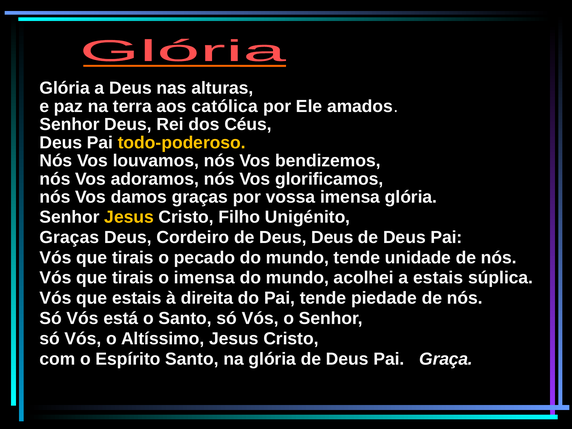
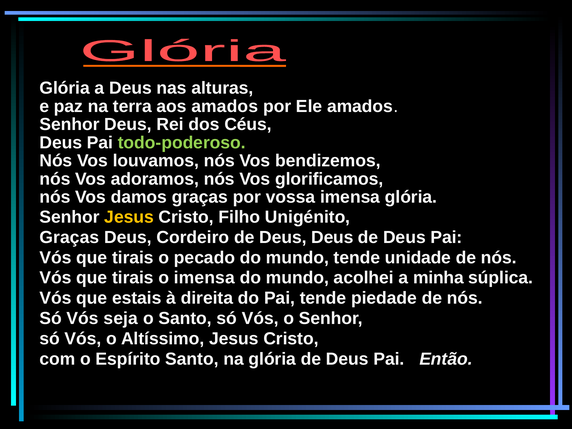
aos católica: católica -> amados
todo-poderoso colour: yellow -> light green
a estais: estais -> minha
está: está -> seja
Graça: Graça -> Então
